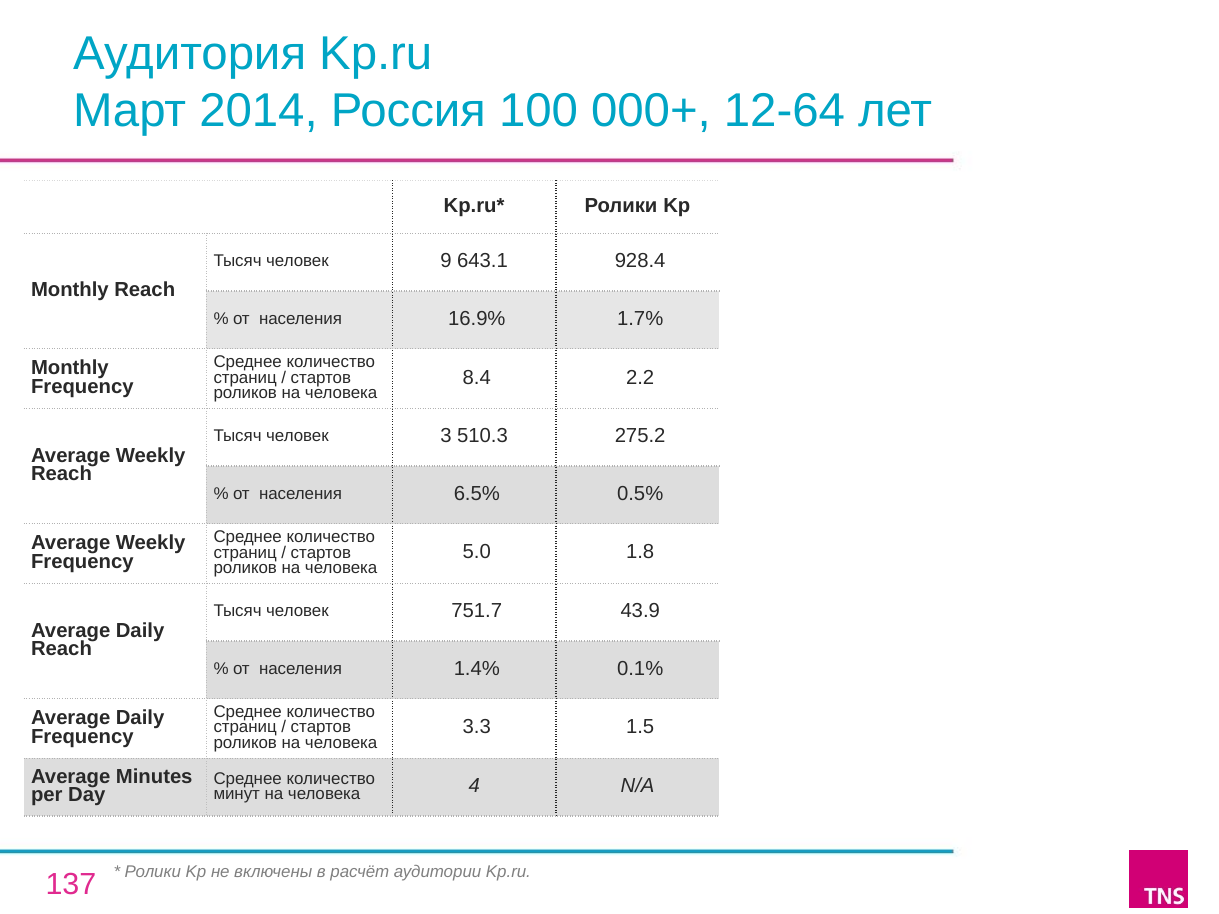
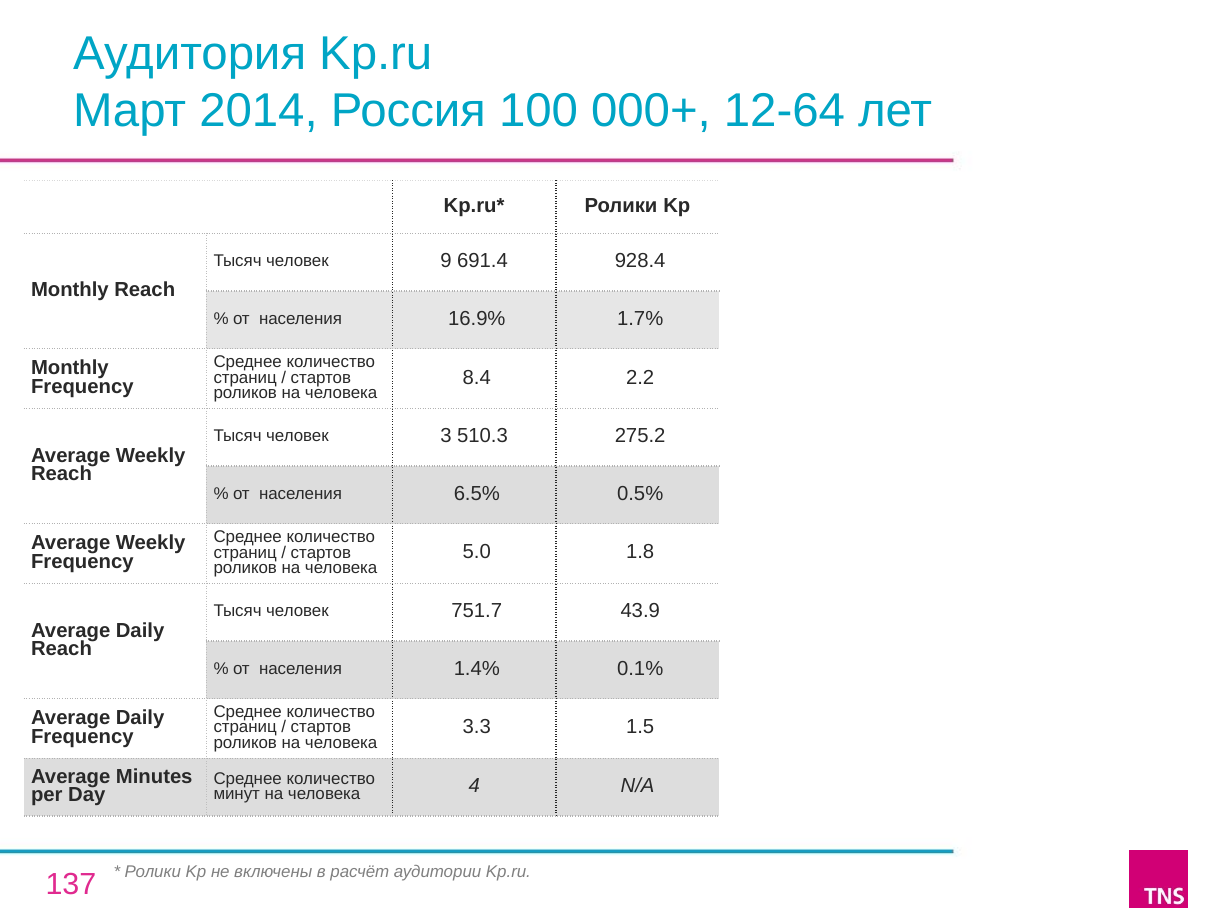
643.1: 643.1 -> 691.4
